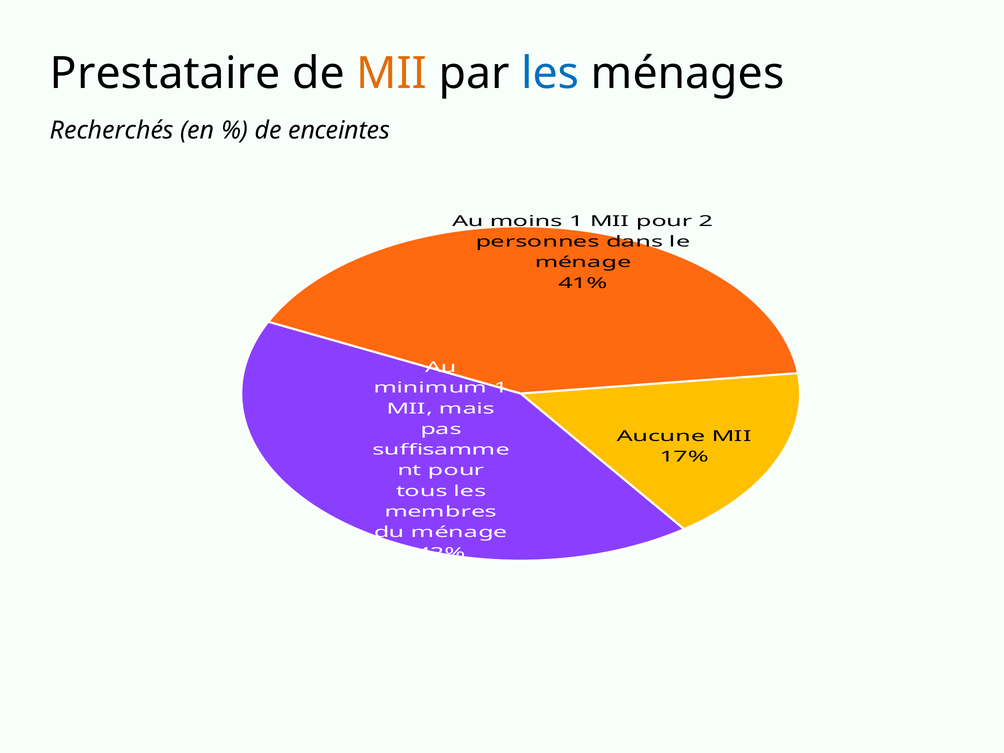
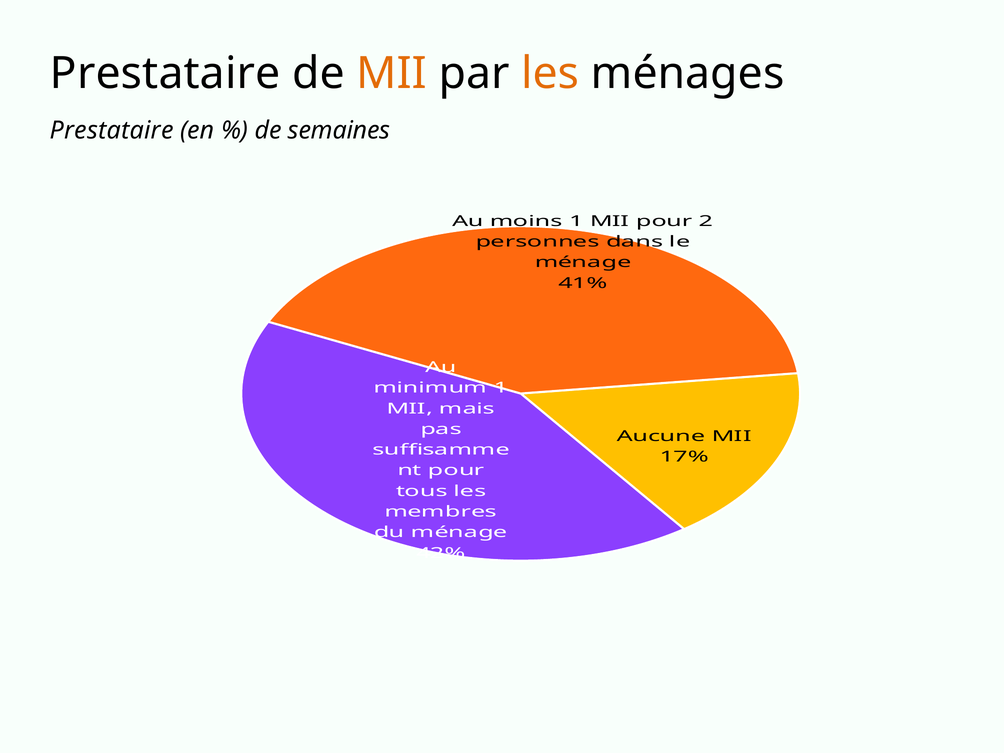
les at (550, 74) colour: blue -> orange
Recherchés at (112, 130): Recherchés -> Prestataire
enceintes: enceintes -> semaines
